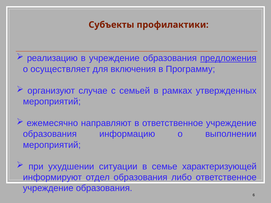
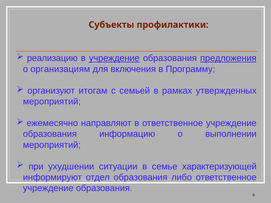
учреждение at (114, 58) underline: none -> present
осуществляет: осуществляет -> организациям
случае: случае -> итогам
